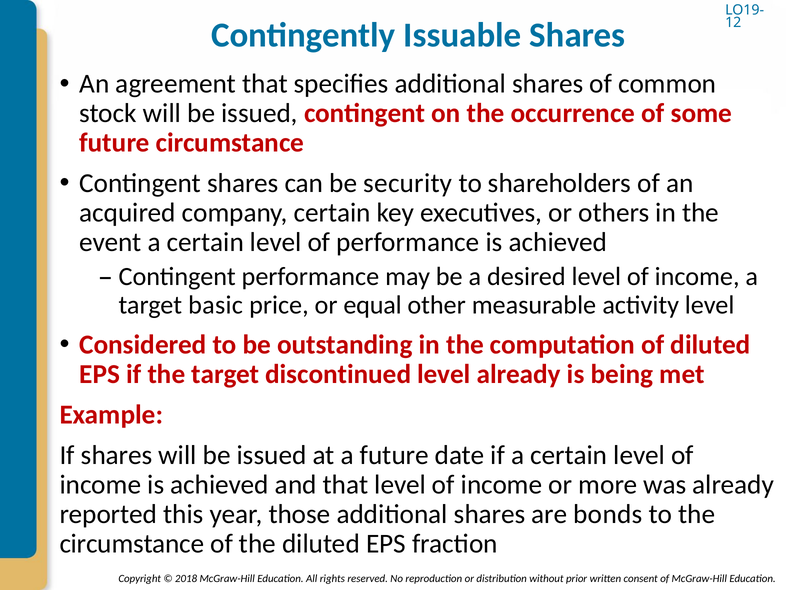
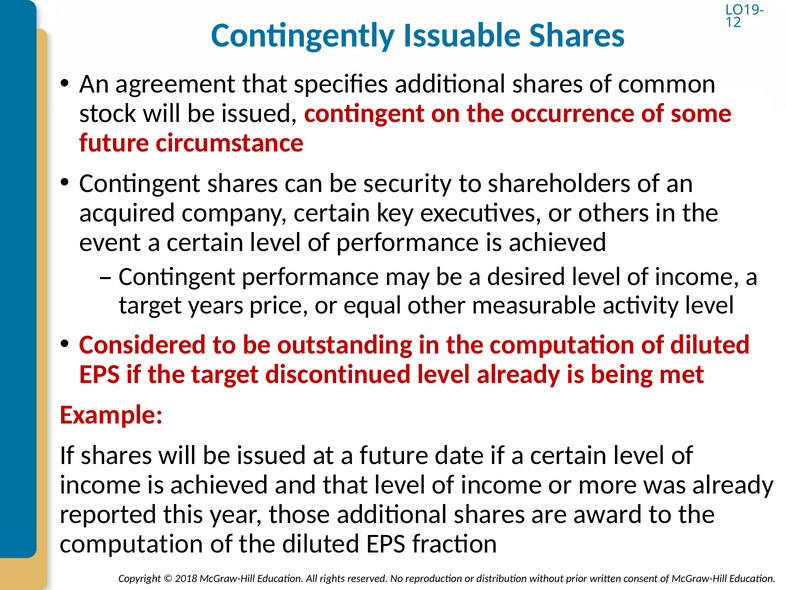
basic: basic -> years
bonds: bonds -> award
circumstance at (132, 543): circumstance -> computation
